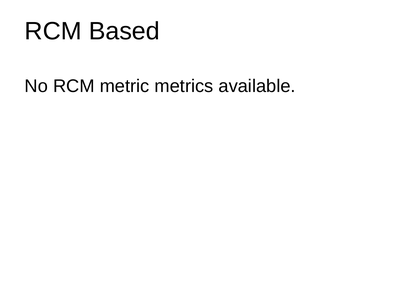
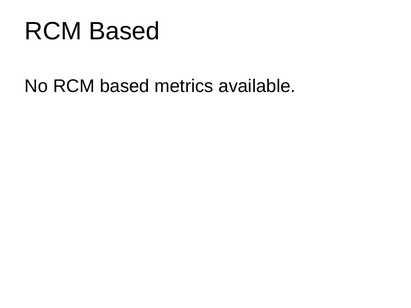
No RCM metric: metric -> based
